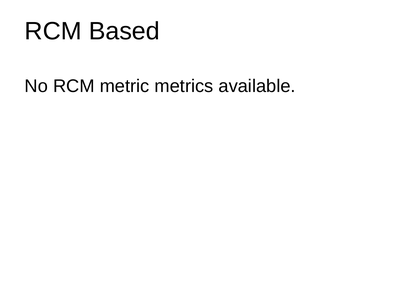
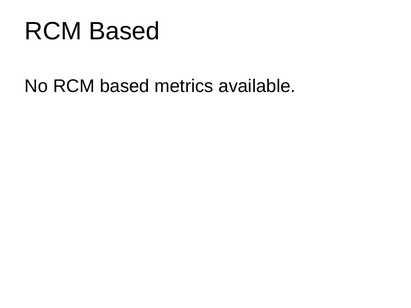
No RCM metric: metric -> based
